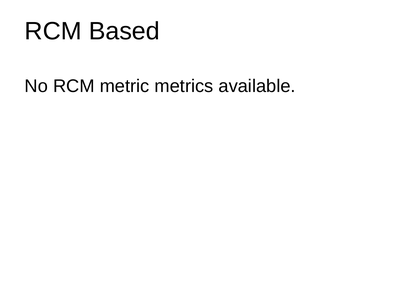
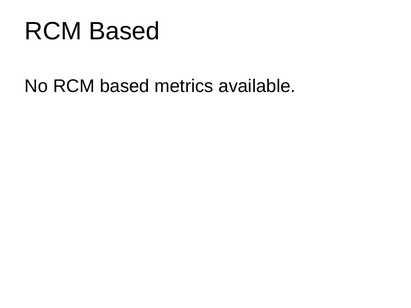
No RCM metric: metric -> based
